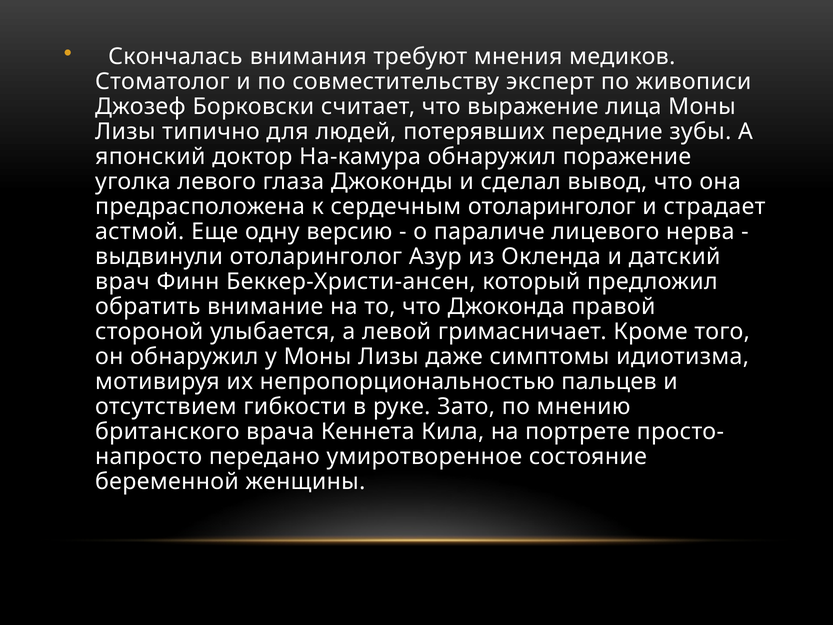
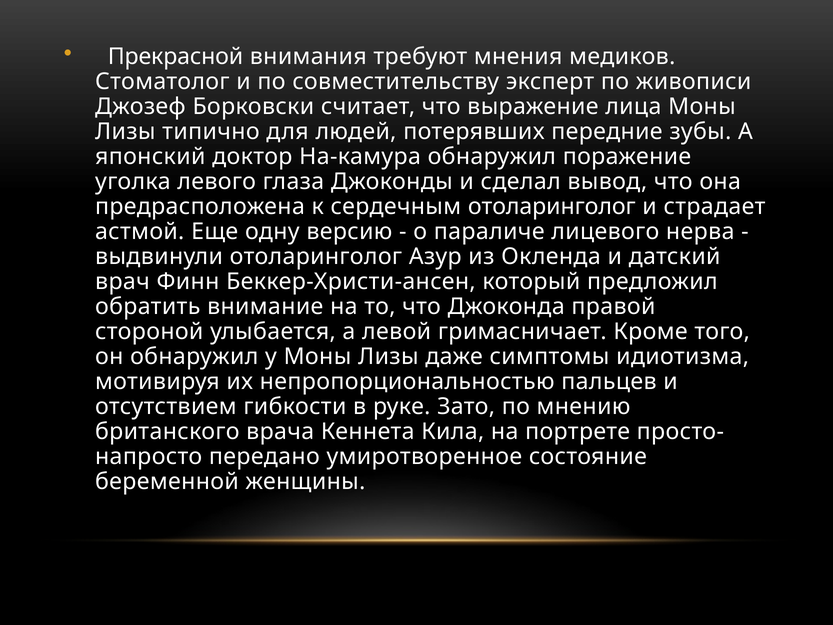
Скончалась: Скончалась -> Прекрасной
